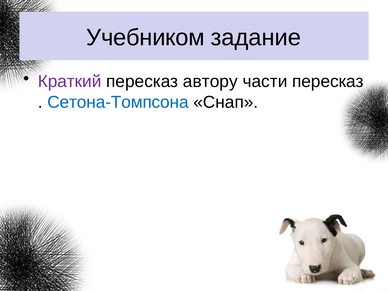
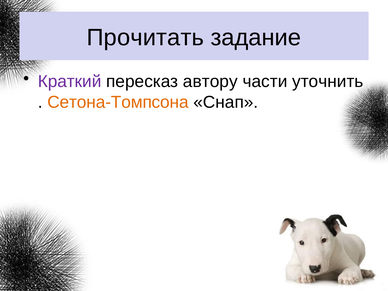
Учебником: Учебником -> Прочитать
части пересказ: пересказ -> уточнить
Сетона-Томпсона colour: blue -> orange
